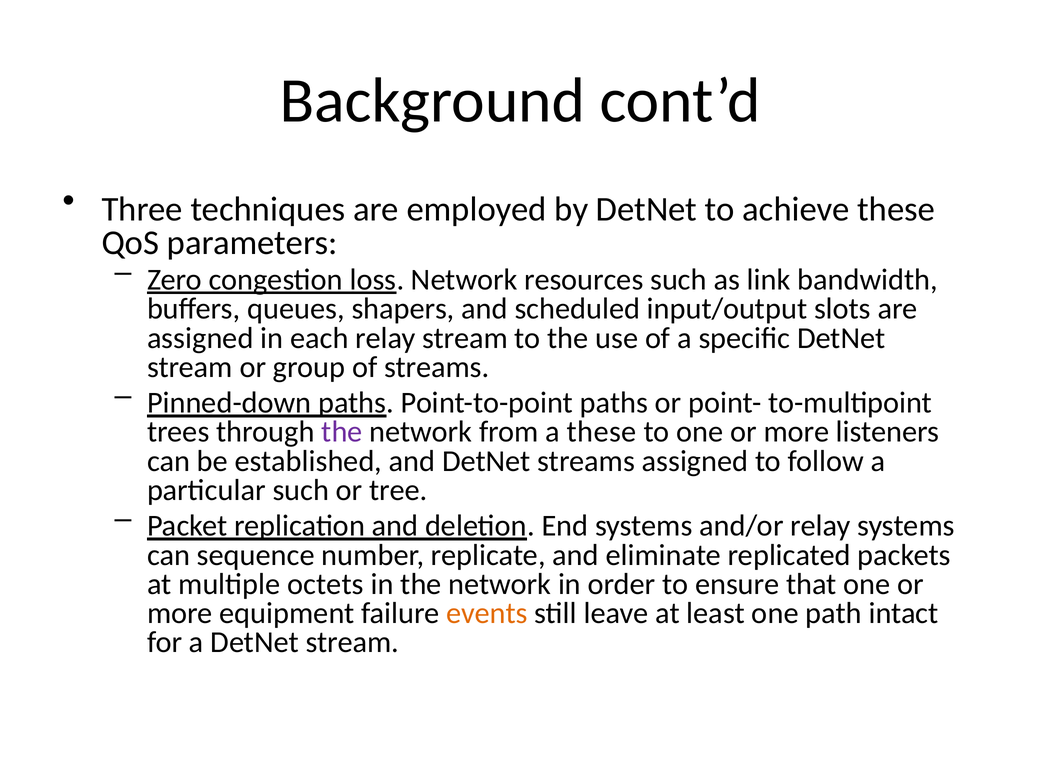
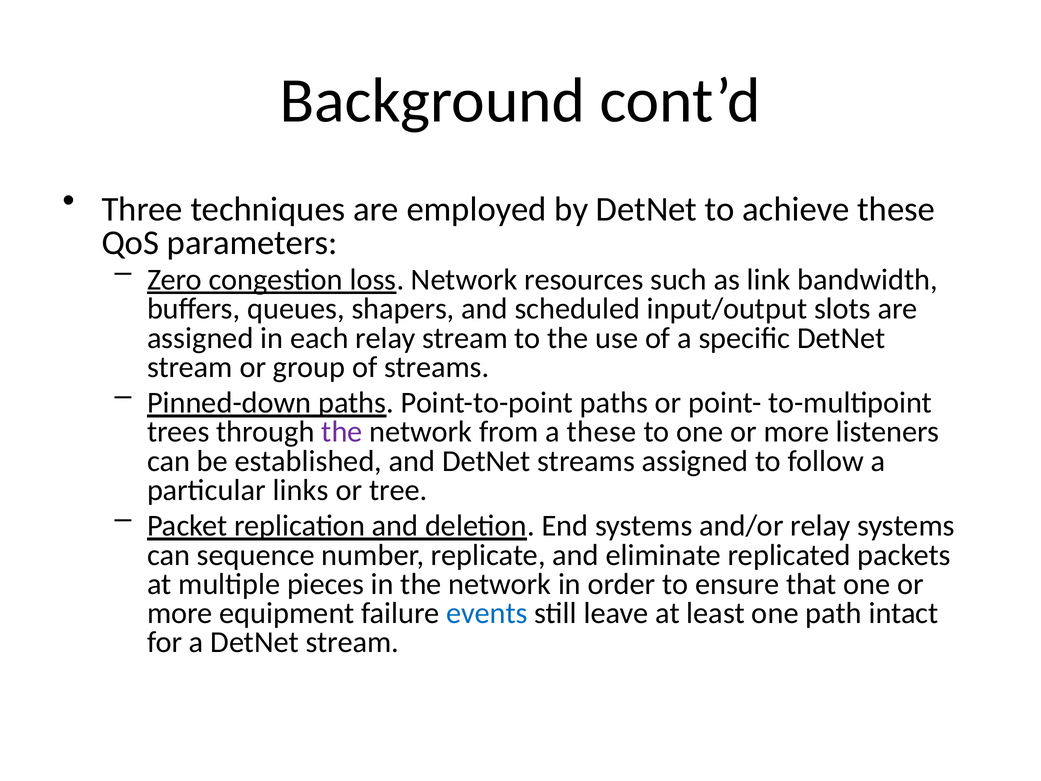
particular such: such -> links
octets: octets -> pieces
events colour: orange -> blue
